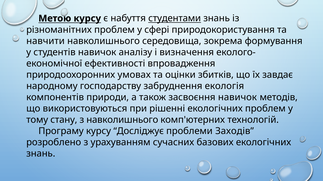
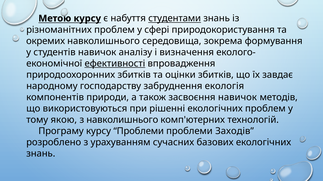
навчити: навчити -> окремих
ефективності underline: none -> present
природоохоронних умовах: умовах -> збитків
стану: стану -> якою
курсу Досліджує: Досліджує -> Проблеми
